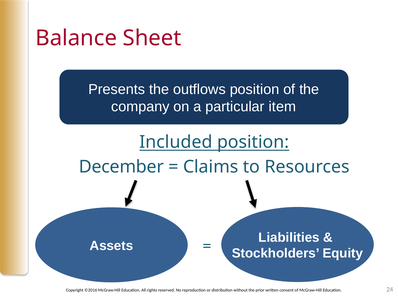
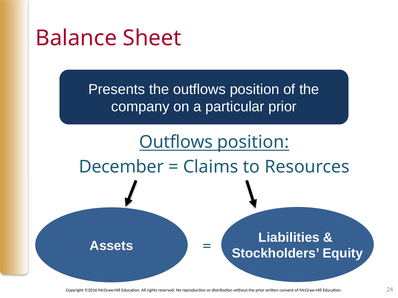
particular item: item -> prior
Included at (176, 142): Included -> Outflows
